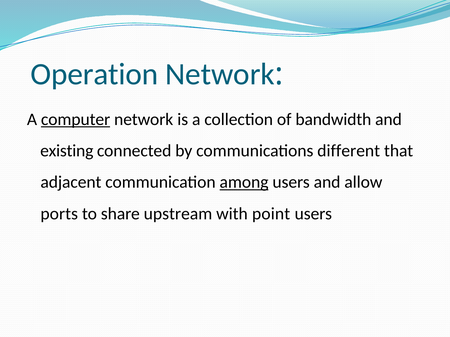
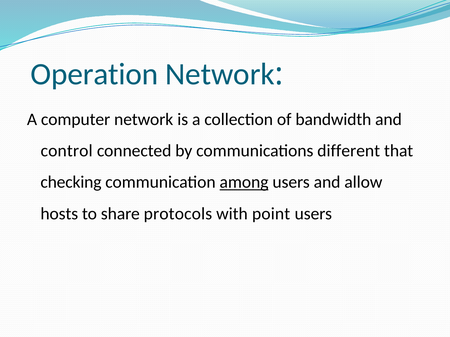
computer underline: present -> none
existing: existing -> control
adjacent: adjacent -> checking
ports: ports -> hosts
upstream: upstream -> protocols
